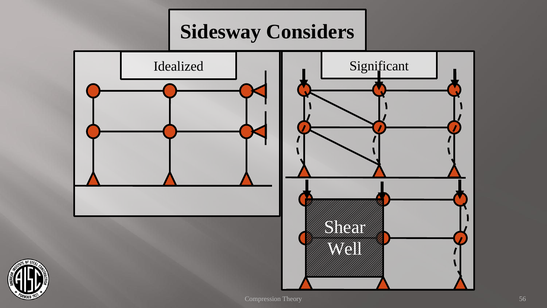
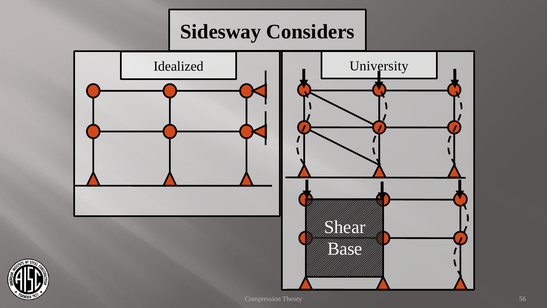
Significant: Significant -> University
Well: Well -> Base
